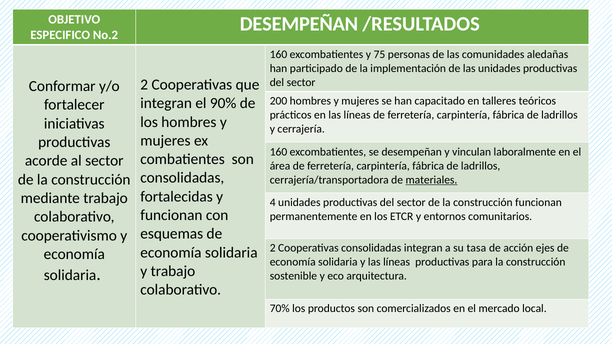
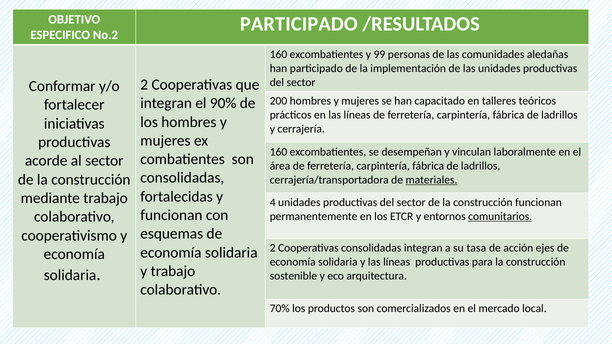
No.2 DESEMPEÑAN: DESEMPEÑAN -> PARTICIPADO
75: 75 -> 99
comunitarios underline: none -> present
